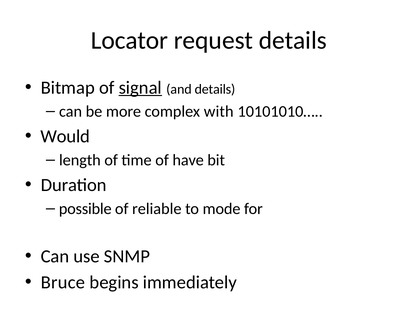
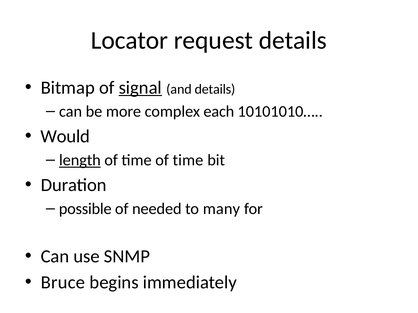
with: with -> each
length underline: none -> present
time of have: have -> time
reliable: reliable -> needed
mode: mode -> many
